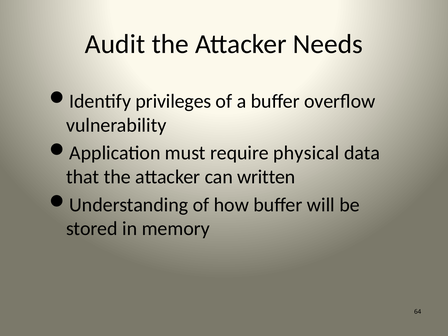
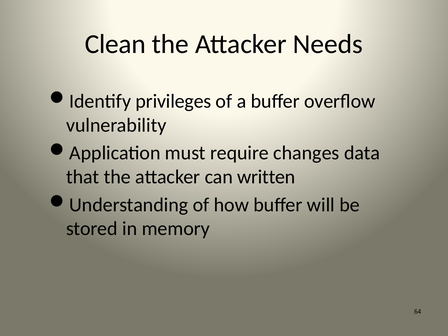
Audit: Audit -> Clean
physical: physical -> changes
